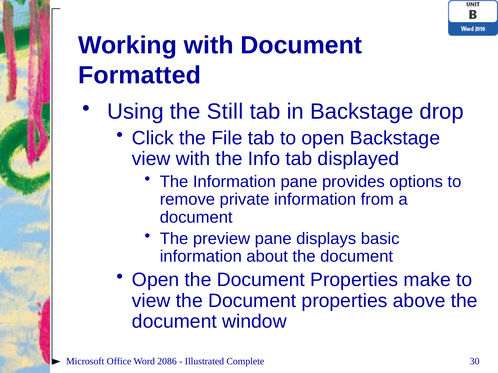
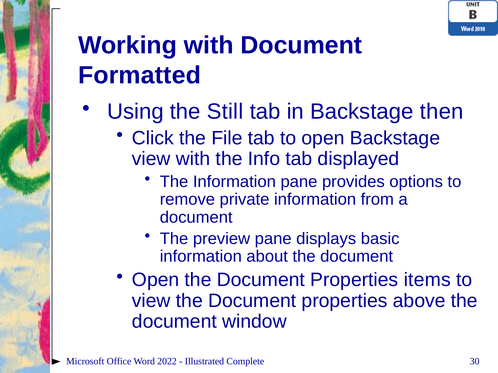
drop: drop -> then
make: make -> items
2086: 2086 -> 2022
